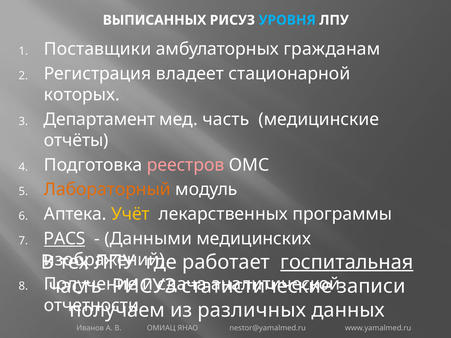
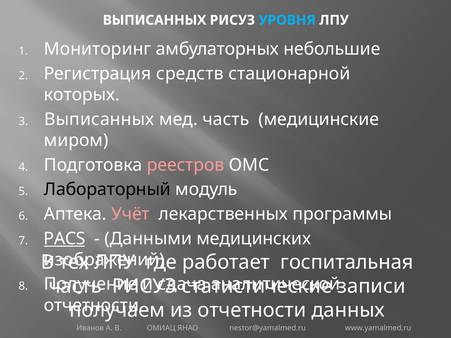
Поставщики: Поставщики -> Мониторинг
гражданам: гражданам -> небольшие
владеет: владеет -> средств
Департамент at (99, 119): Департамент -> Выписанных
отчёты: отчёты -> миром
Лабораторный colour: orange -> black
Учёт colour: yellow -> pink
госпитальная underline: present -> none
из различных: различных -> отчетности
